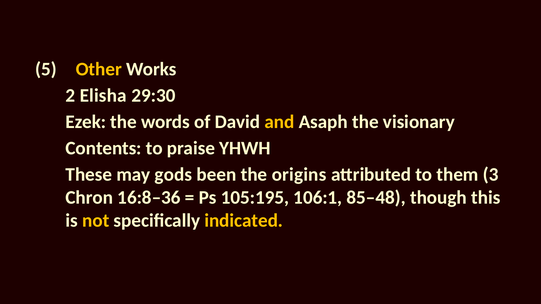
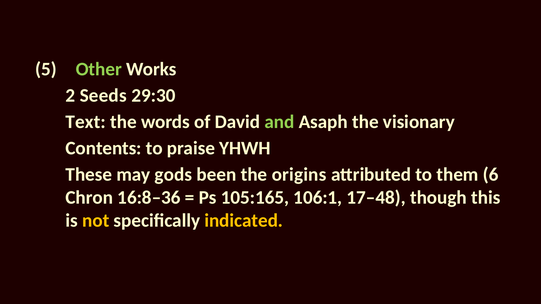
Other colour: yellow -> light green
Elisha: Elisha -> Seeds
Ezek: Ezek -> Text
and colour: yellow -> light green
3: 3 -> 6
105:195: 105:195 -> 105:165
85–48: 85–48 -> 17–48
